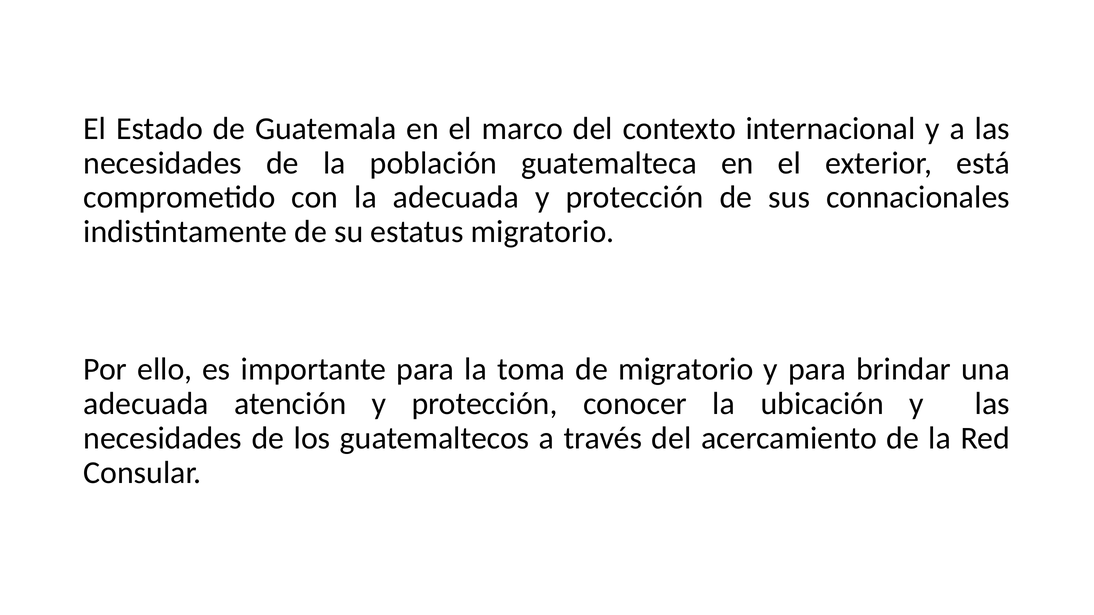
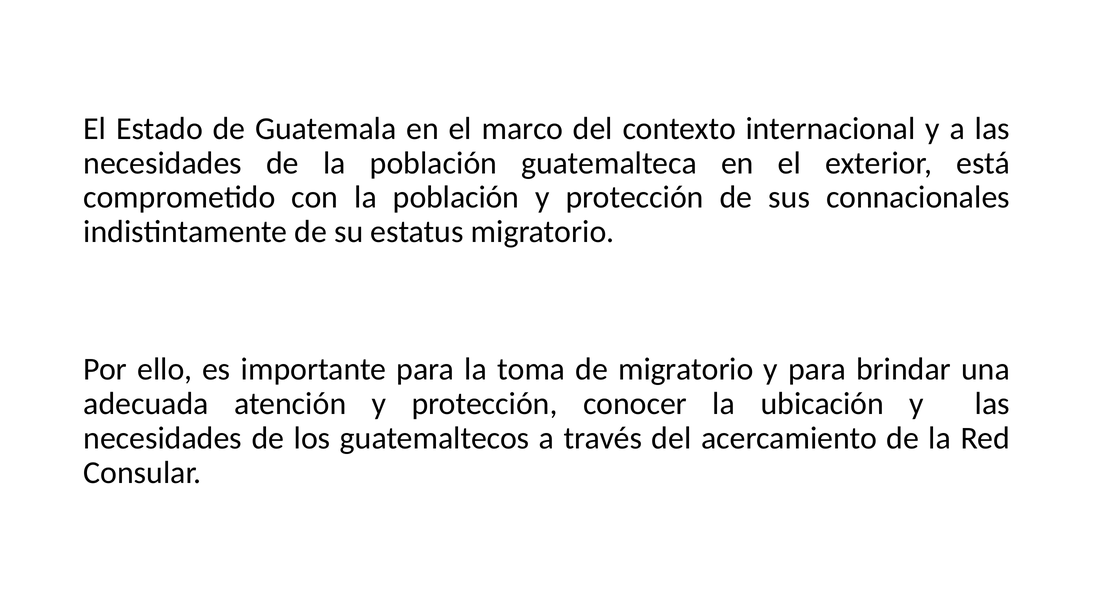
con la adecuada: adecuada -> población
